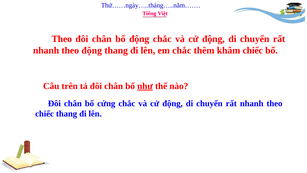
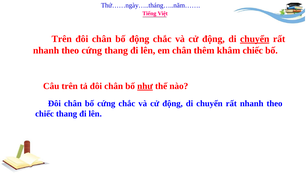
Theo at (62, 39): Theo -> Trên
chuyển at (255, 39) underline: none -> present
theo động: động -> cứng
em chắc: chắc -> chân
